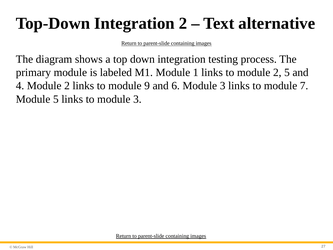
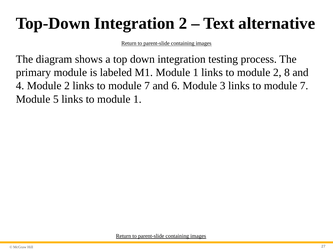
2 5: 5 -> 8
9 at (147, 86): 9 -> 7
to module 3: 3 -> 1
